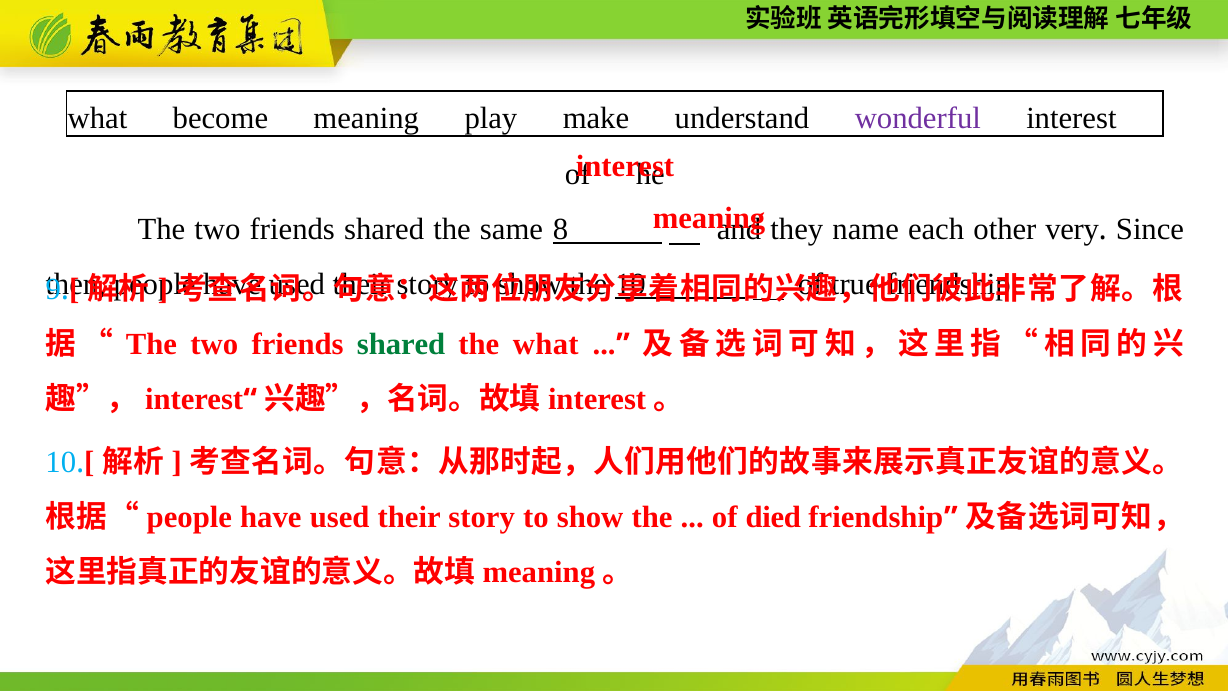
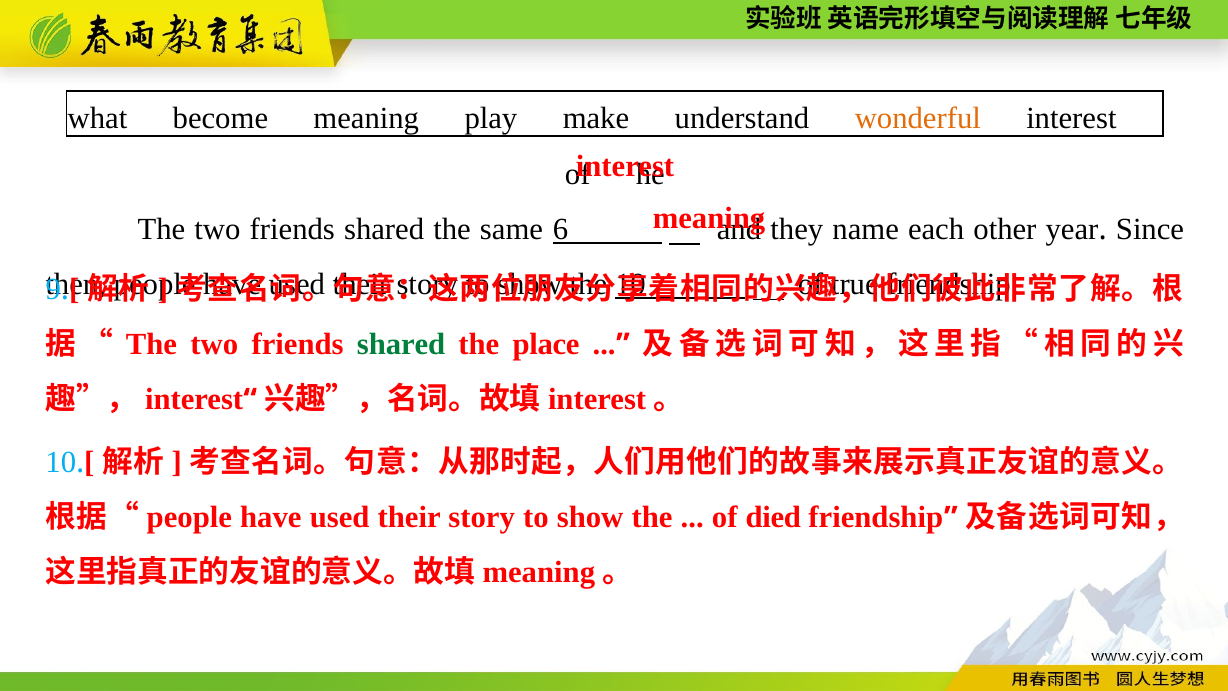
wonderful colour: purple -> orange
8: 8 -> 6
very: very -> year
the what: what -> place
